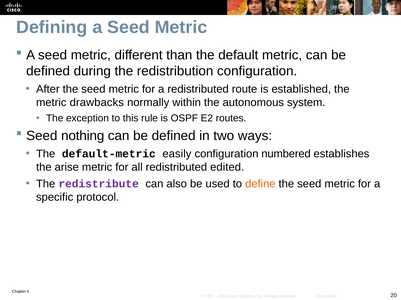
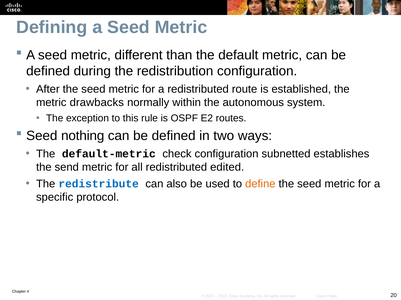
easily: easily -> check
numbered: numbered -> subnetted
arise: arise -> send
redistribute colour: purple -> blue
